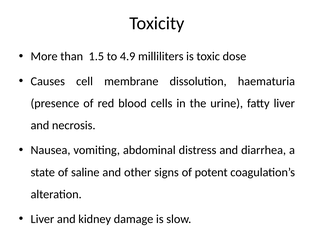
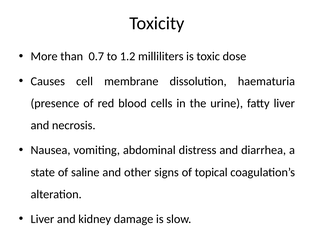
1.5: 1.5 -> 0.7
4.9: 4.9 -> 1.2
potent: potent -> topical
